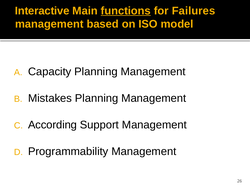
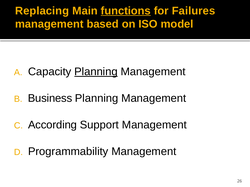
Interactive: Interactive -> Replacing
Planning at (96, 72) underline: none -> present
Mistakes: Mistakes -> Business
